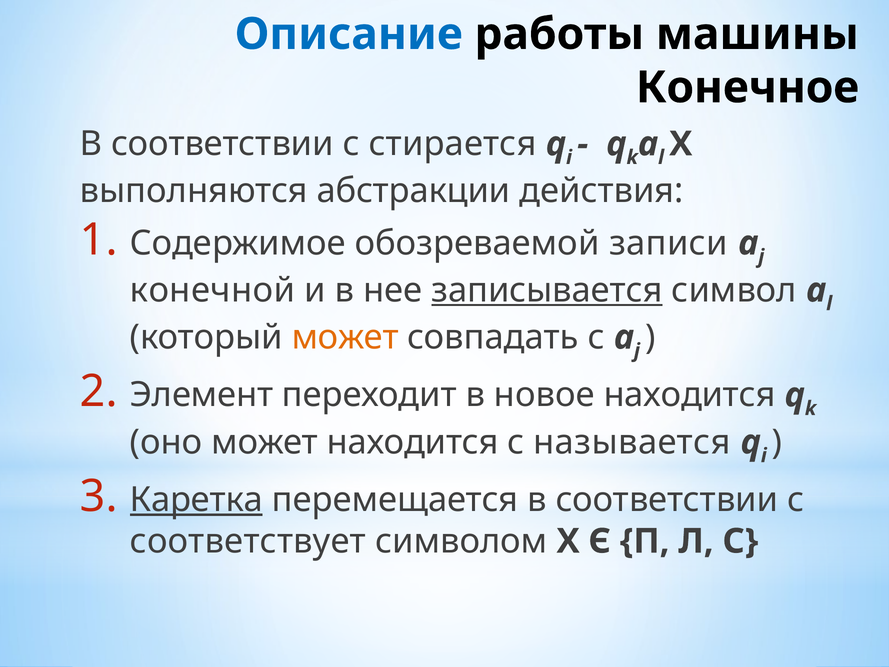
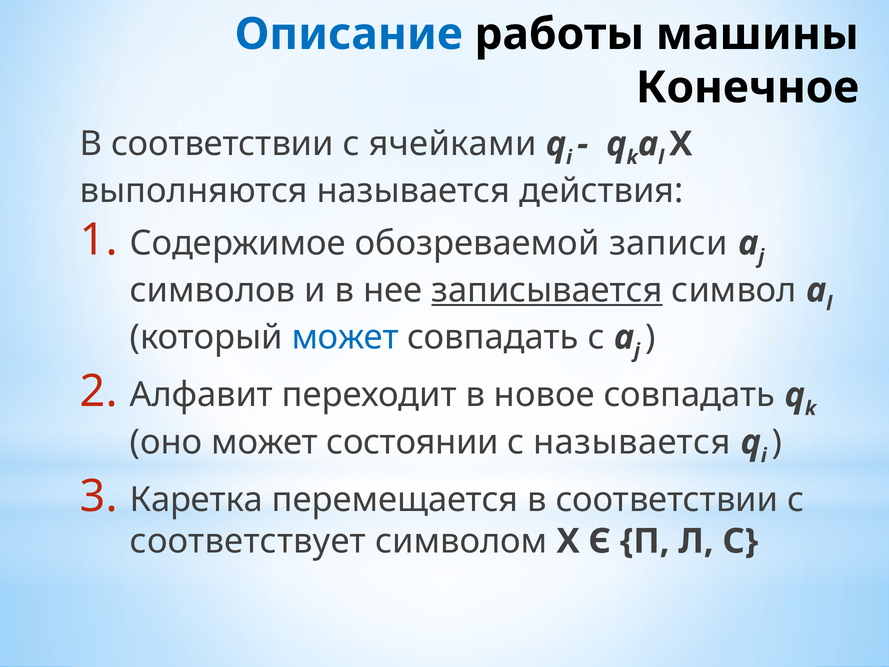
стирается: стирается -> ячейками
выполняются абстракции: абстракции -> называется
конечной: конечной -> символов
может at (345, 337) colour: orange -> blue
Элемент: Элемент -> Алфавит
новое находится: находится -> совпадать
может находится: находится -> состоянии
Каретка underline: present -> none
